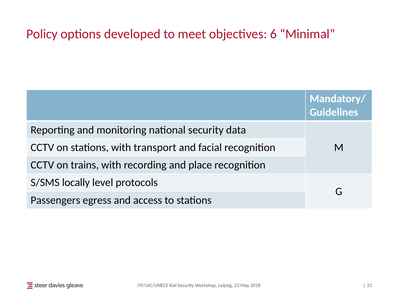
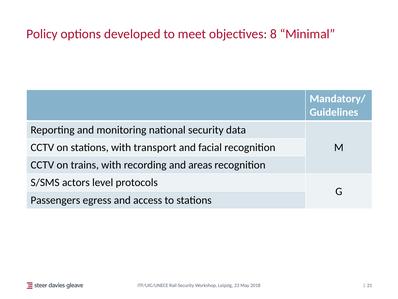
6: 6 -> 8
place: place -> areas
locally: locally -> actors
